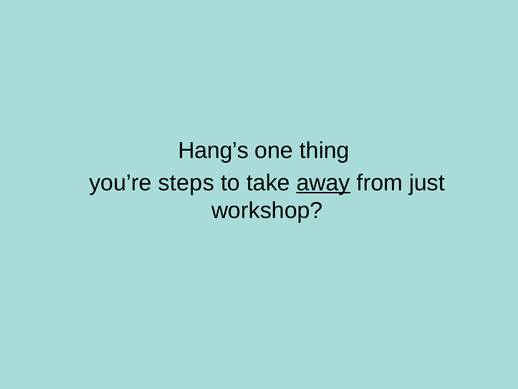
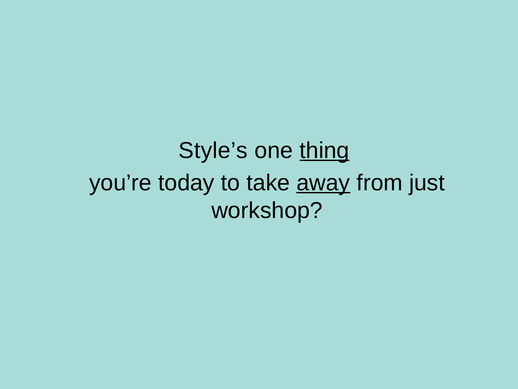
Hang’s: Hang’s -> Style’s
thing underline: none -> present
steps: steps -> today
